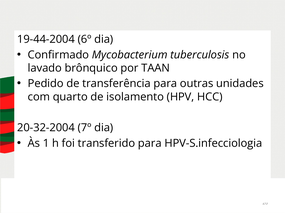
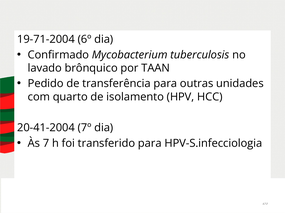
19-44-2004: 19-44-2004 -> 19-71-2004
20-32-2004: 20-32-2004 -> 20-41-2004
1: 1 -> 7
